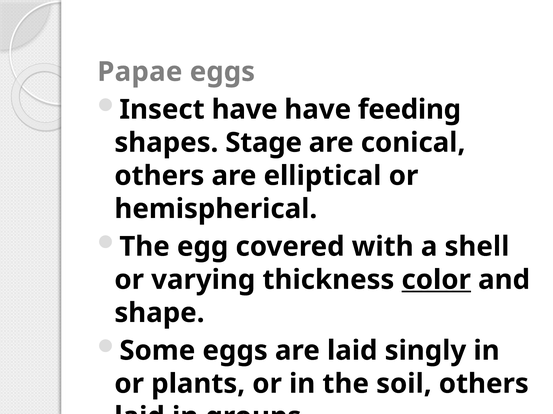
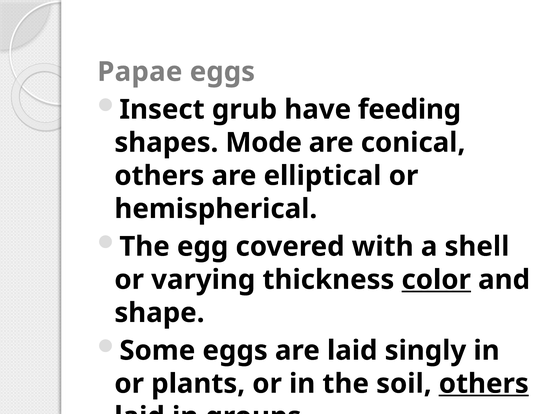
Insect have: have -> grub
Stage: Stage -> Mode
others at (484, 384) underline: none -> present
